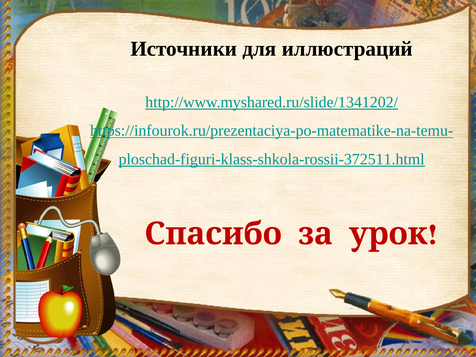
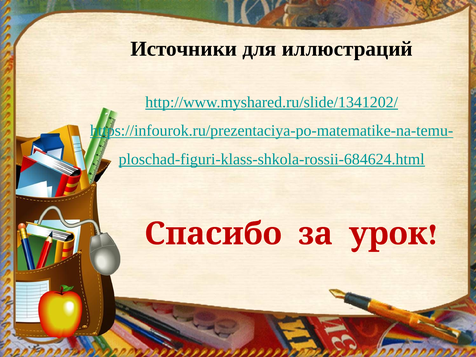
ploschad-figuri-klass-shkola-rossii-372511.html: ploschad-figuri-klass-shkola-rossii-372511.html -> ploschad-figuri-klass-shkola-rossii-684624.html
